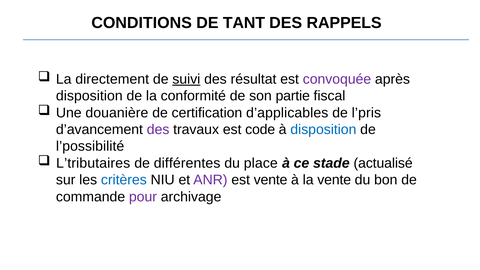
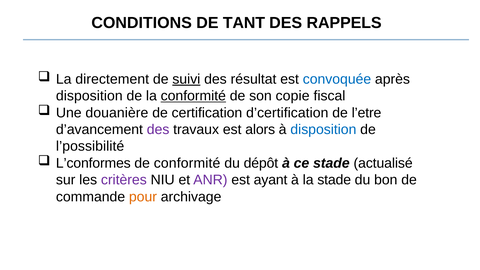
convoquée colour: purple -> blue
conformité at (193, 96) underline: none -> present
partie: partie -> copie
d’applicables: d’applicables -> d’certification
l’pris: l’pris -> l’etre
code: code -> alors
L’tributaires: L’tributaires -> L’conformes
de différentes: différentes -> conformité
place: place -> dépôt
critères colour: blue -> purple
est vente: vente -> ayant
la vente: vente -> stade
pour colour: purple -> orange
